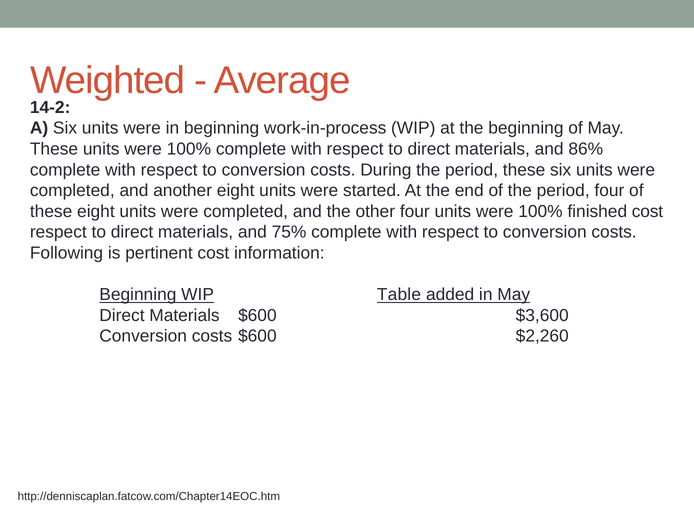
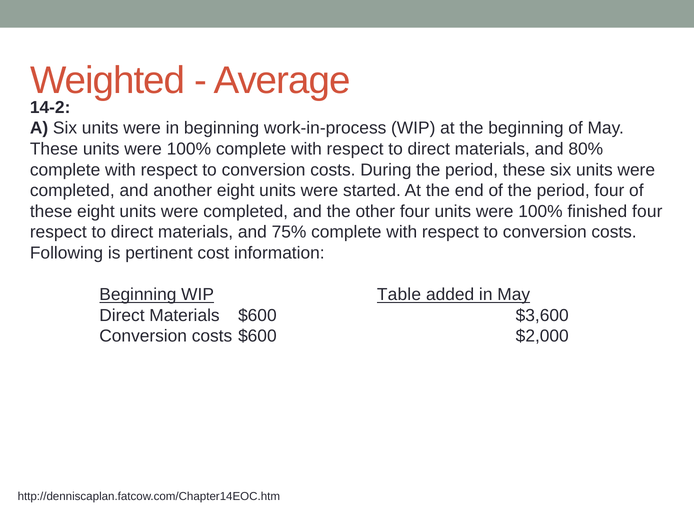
86%: 86% -> 80%
finished cost: cost -> four
$2,260: $2,260 -> $2,000
